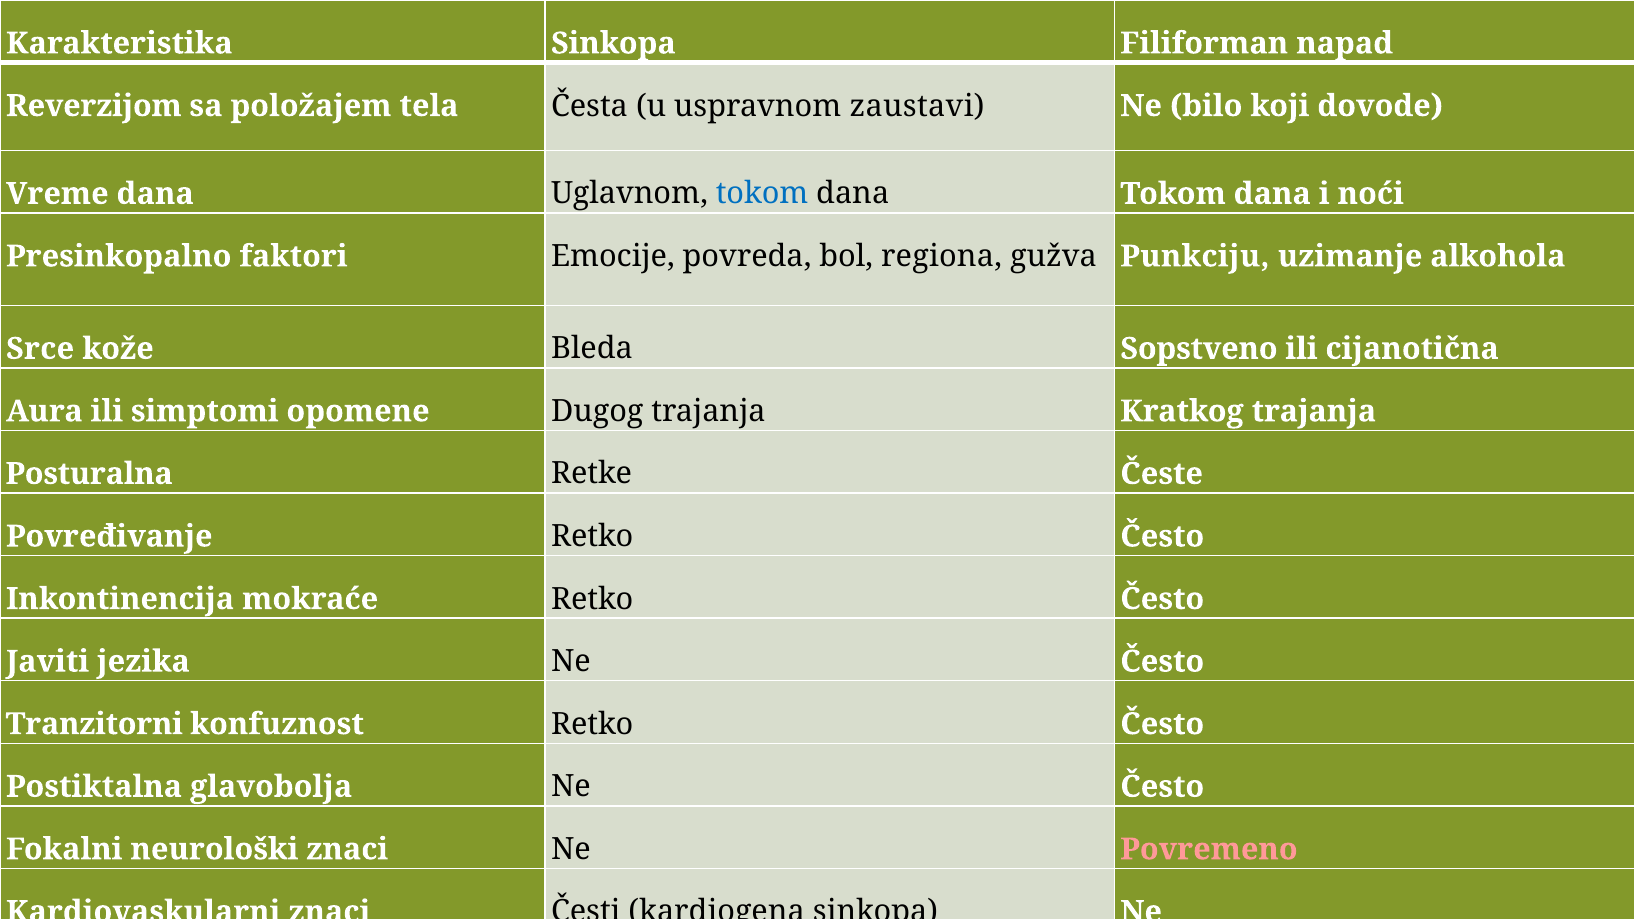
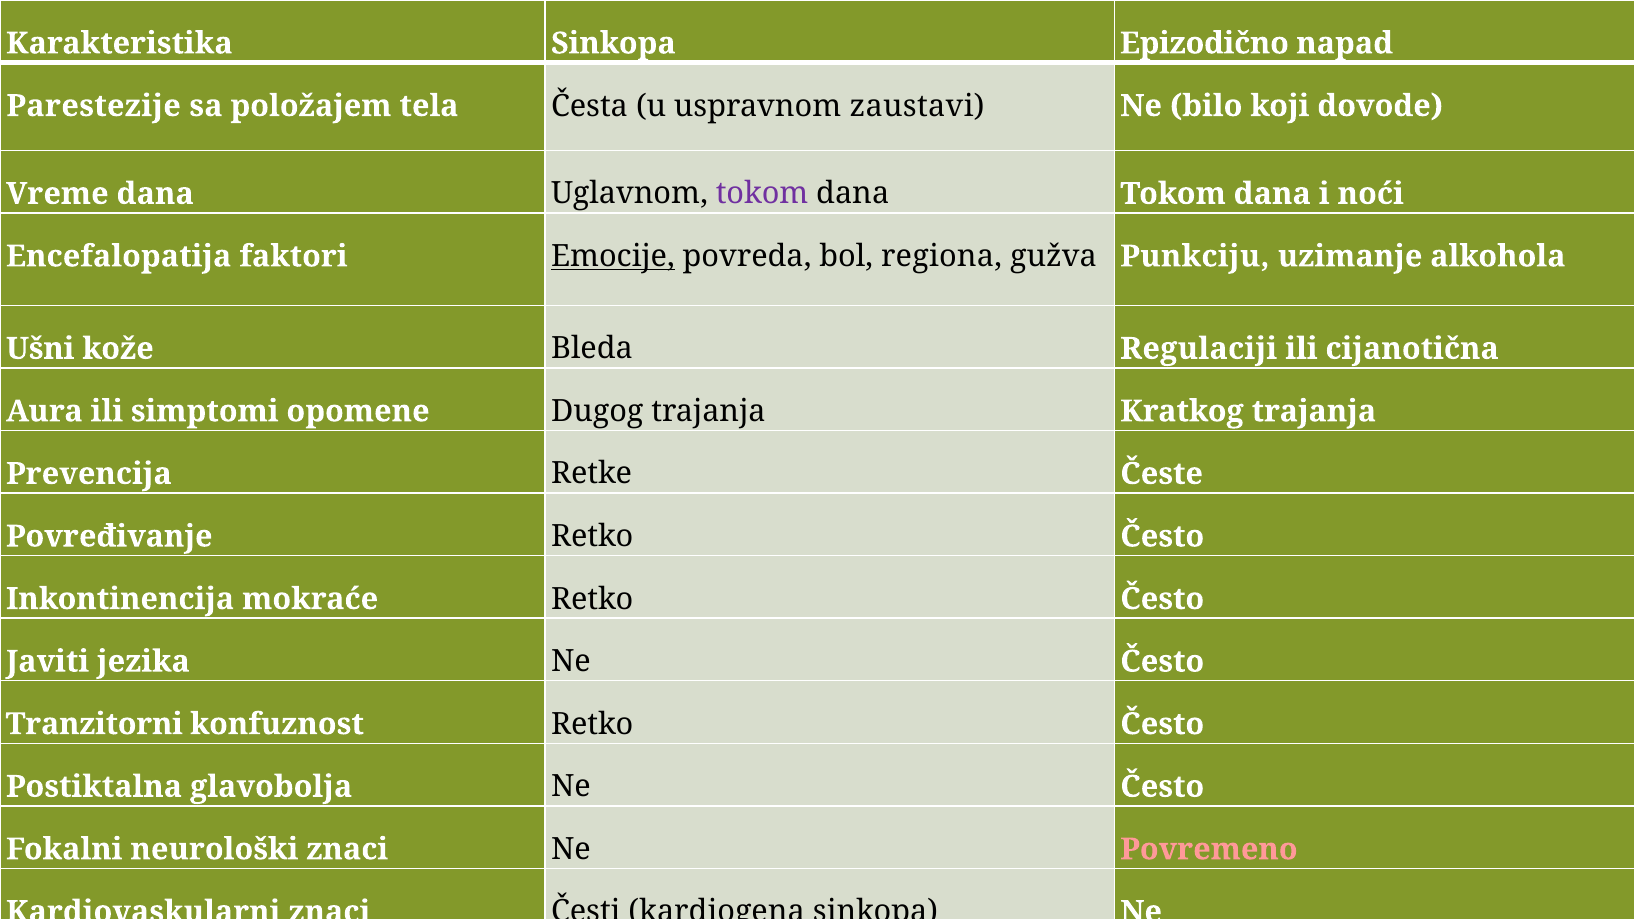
Filiforman: Filiforman -> Epizodično
Reverzijom: Reverzijom -> Parestezije
tokom at (762, 194) colour: blue -> purple
Presinkopalno: Presinkopalno -> Encefalopatija
Emocije underline: none -> present
Srce: Srce -> Ušni
Sopstveno: Sopstveno -> Regulaciji
Posturalna: Posturalna -> Prevencija
